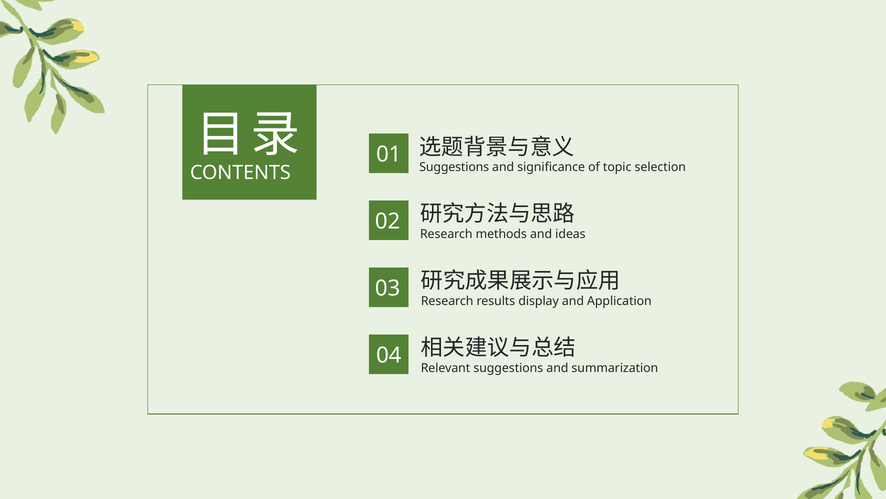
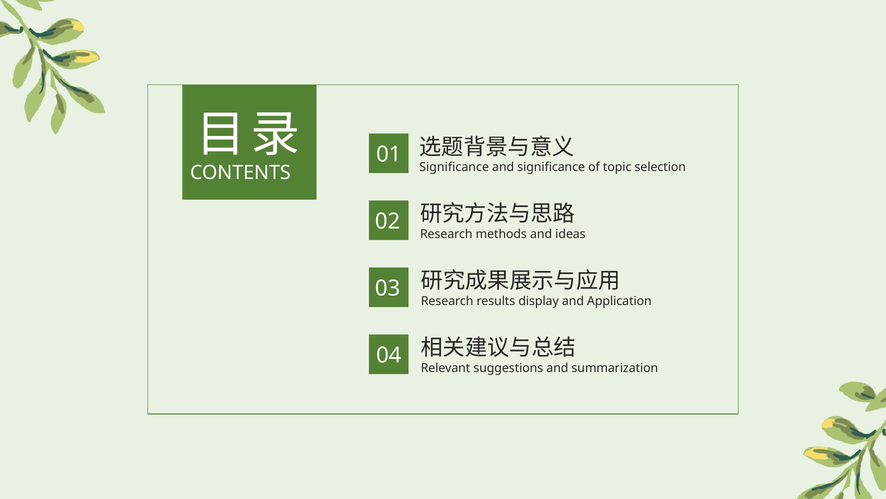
Suggestions at (454, 167): Suggestions -> Significance
